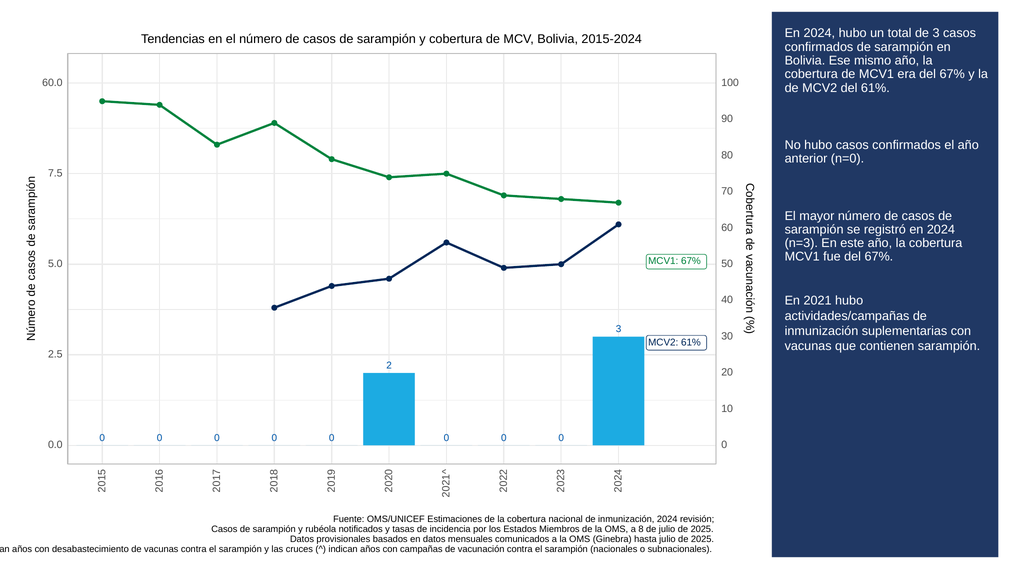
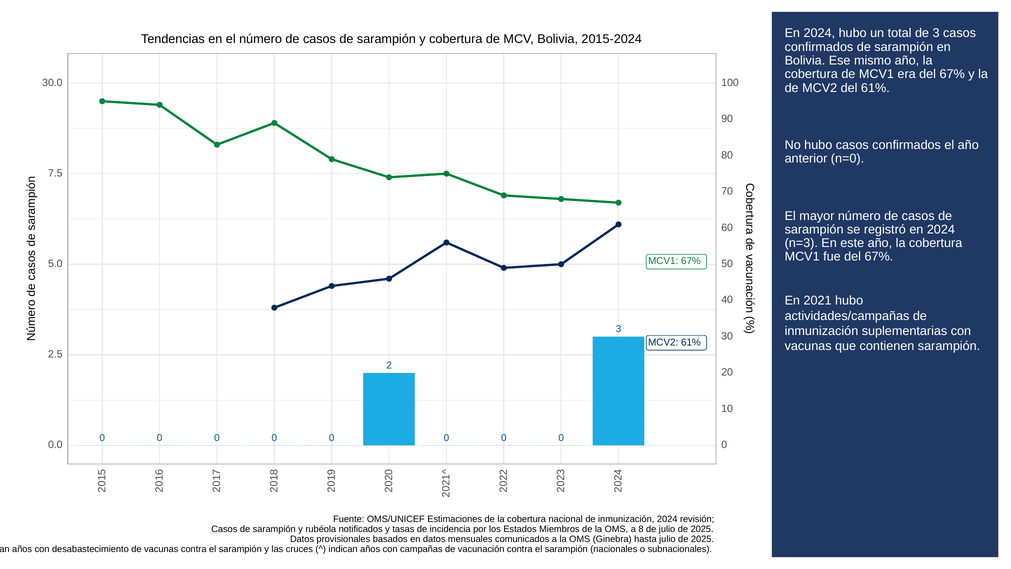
60.0: 60.0 -> 30.0
